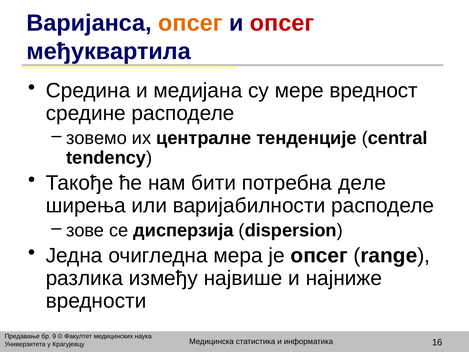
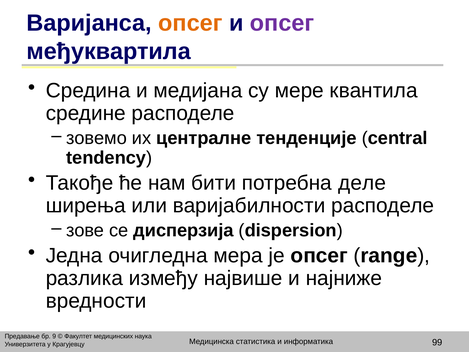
опсег at (282, 23) colour: red -> purple
вредност: вредност -> квантила
16: 16 -> 99
